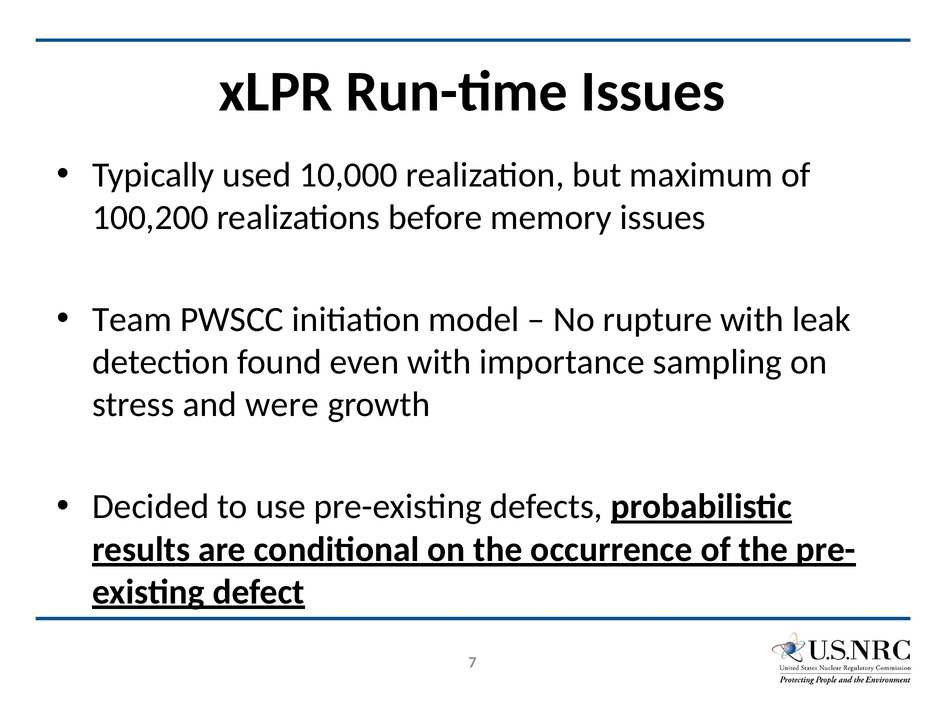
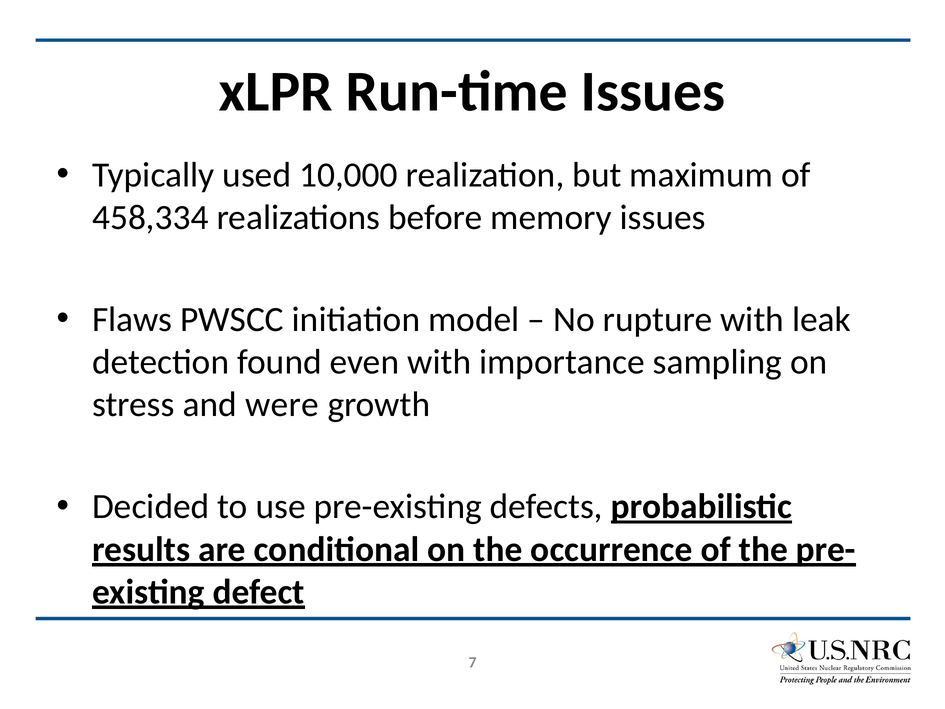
100,200: 100,200 -> 458,334
Team: Team -> Flaws
